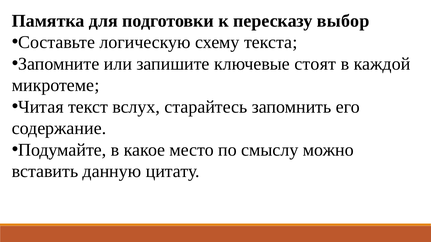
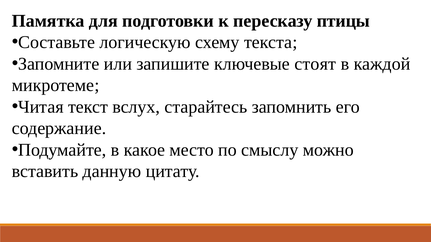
выбор: выбор -> птицы
